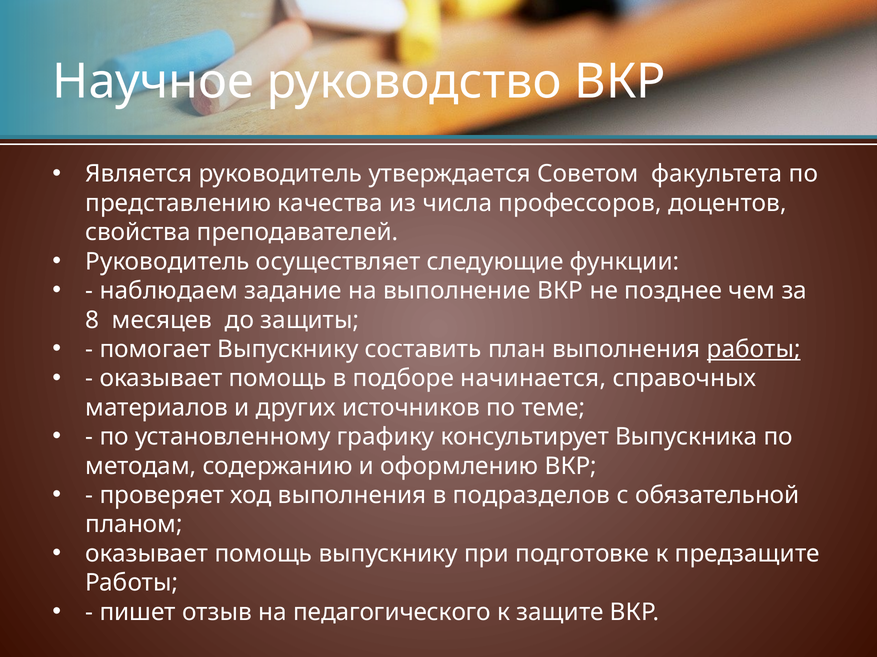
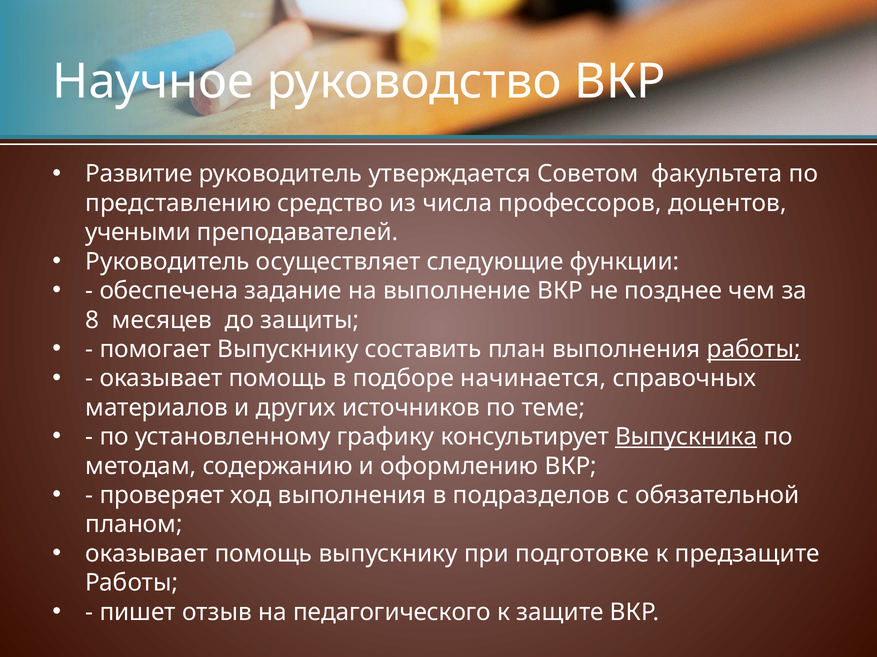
Является: Является -> Развитие
качества: качества -> средство
свойства: свойства -> учеными
наблюдаем: наблюдаем -> обеспечена
Выпускника underline: none -> present
